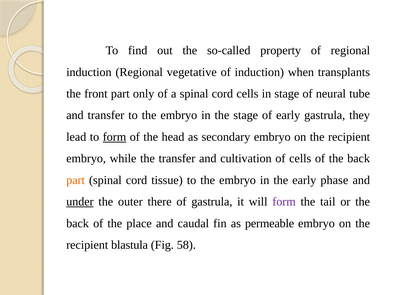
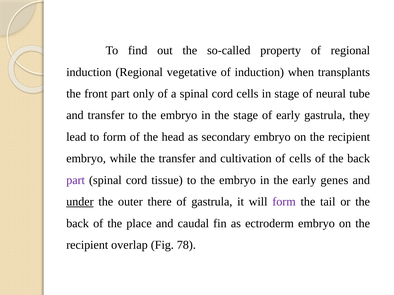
form at (114, 137) underline: present -> none
part at (76, 180) colour: orange -> purple
phase: phase -> genes
permeable: permeable -> ectroderm
blastula: blastula -> overlap
58: 58 -> 78
